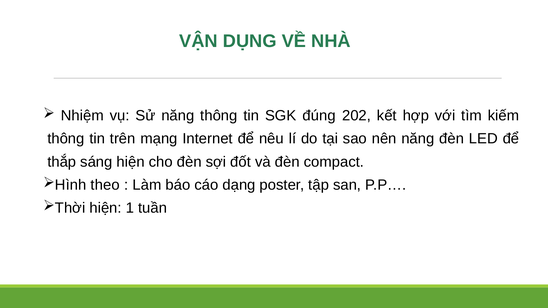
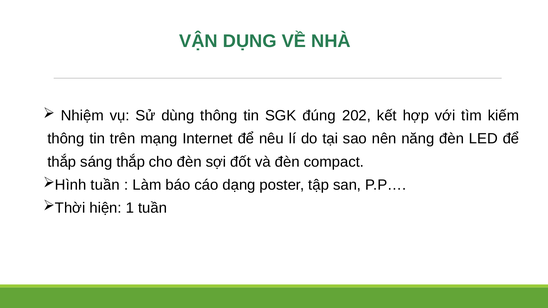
Sử năng: năng -> dùng
sáng hiện: hiện -> thắp
theo at (105, 185): theo -> tuần
